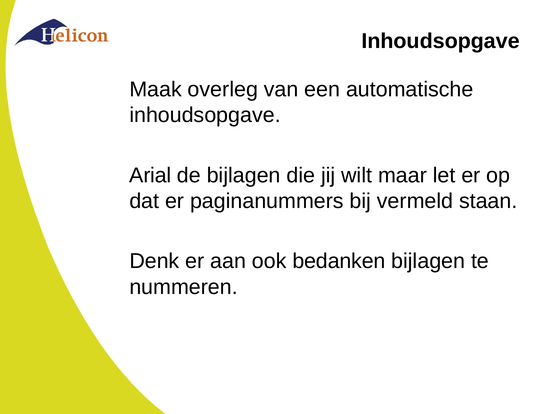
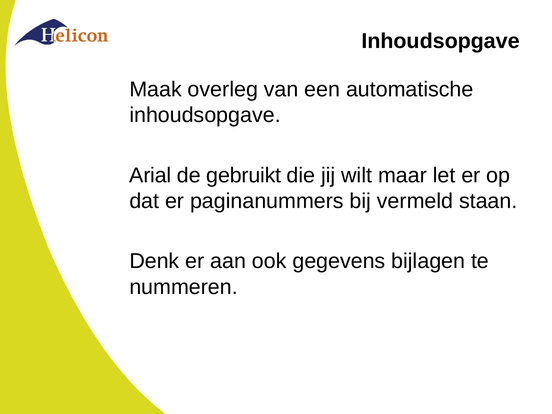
de bijlagen: bijlagen -> gebruikt
bedanken: bedanken -> gegevens
